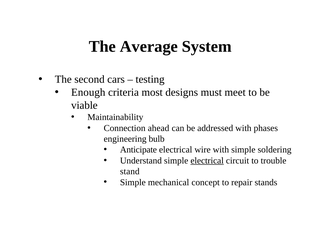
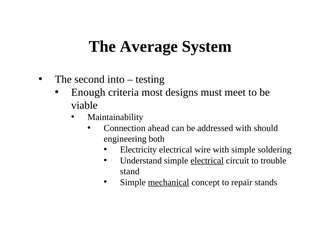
cars: cars -> into
phases: phases -> should
bulb: bulb -> both
Anticipate: Anticipate -> Electricity
mechanical underline: none -> present
